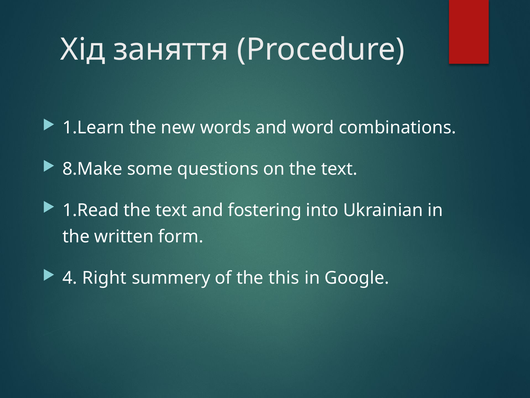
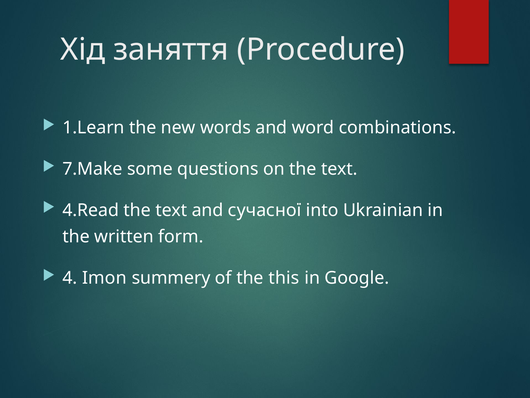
8.Make: 8.Make -> 7.Make
1.Read: 1.Read -> 4.Read
fostering: fostering -> сучасної
Right: Right -> Imon
